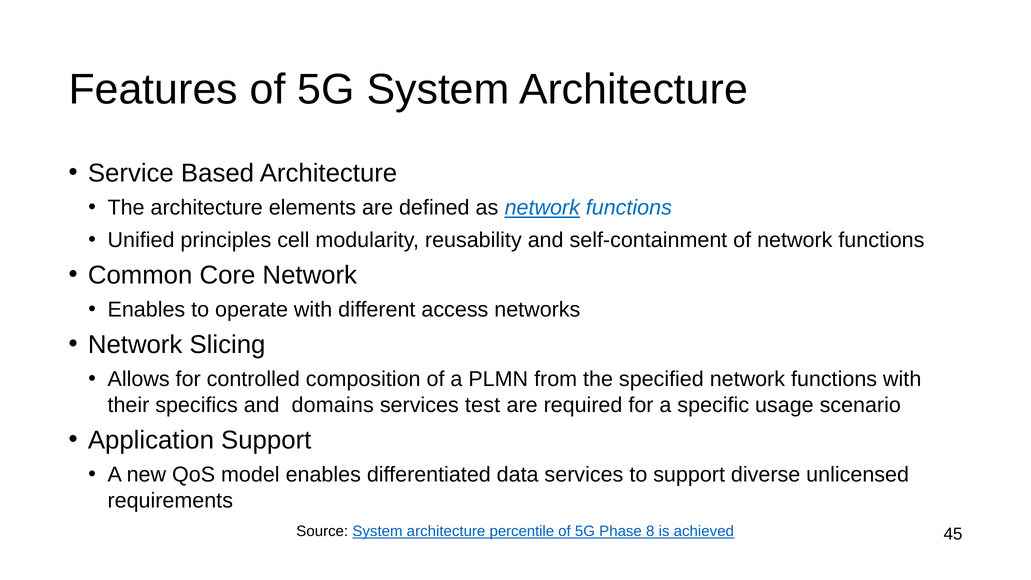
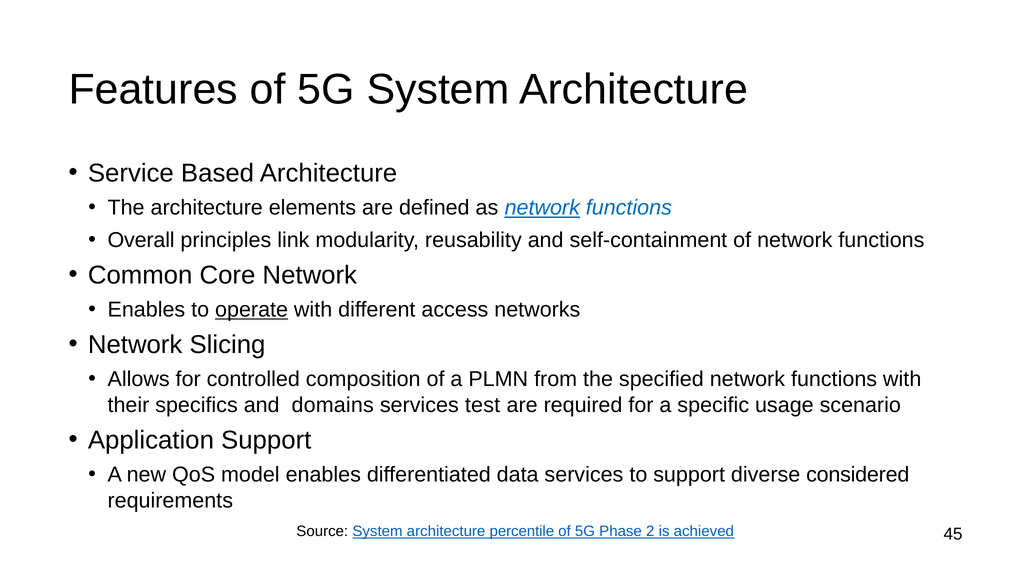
Unified: Unified -> Overall
cell: cell -> link
operate underline: none -> present
unlicensed: unlicensed -> considered
8: 8 -> 2
